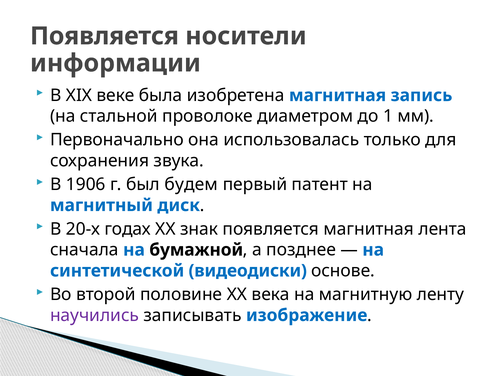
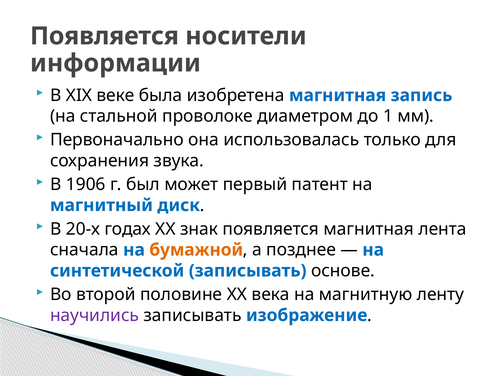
будем: будем -> может
бумажной colour: black -> orange
синтетической видеодиски: видеодиски -> записывать
